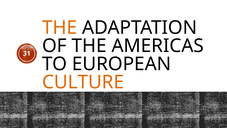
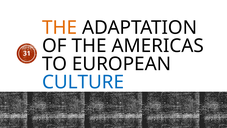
CULTURE colour: orange -> blue
